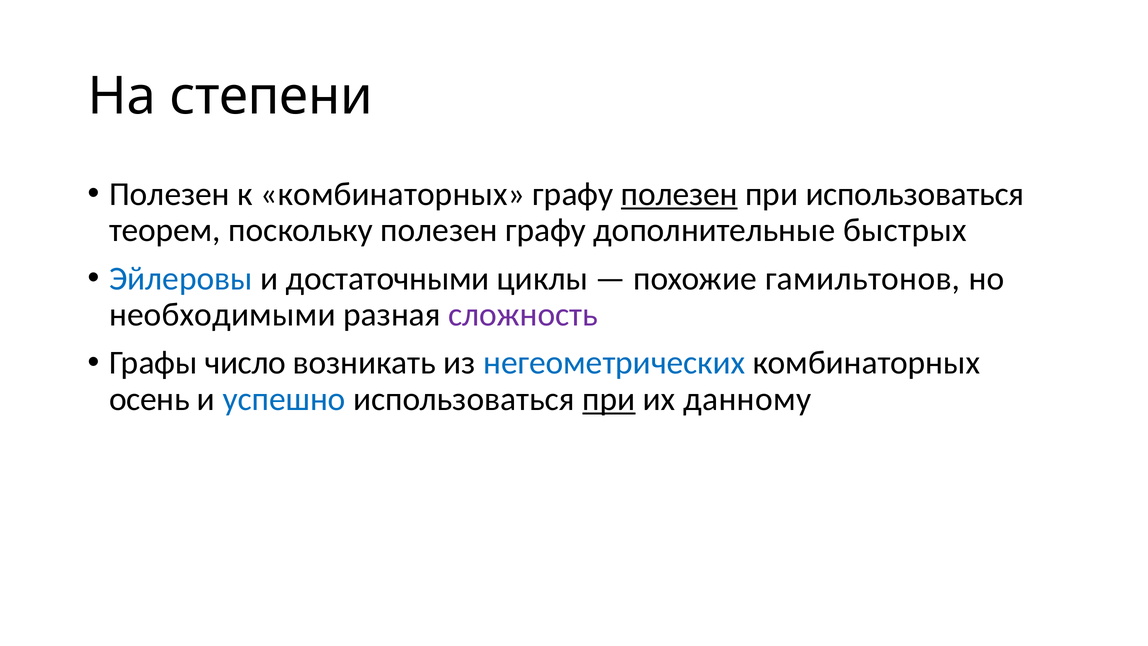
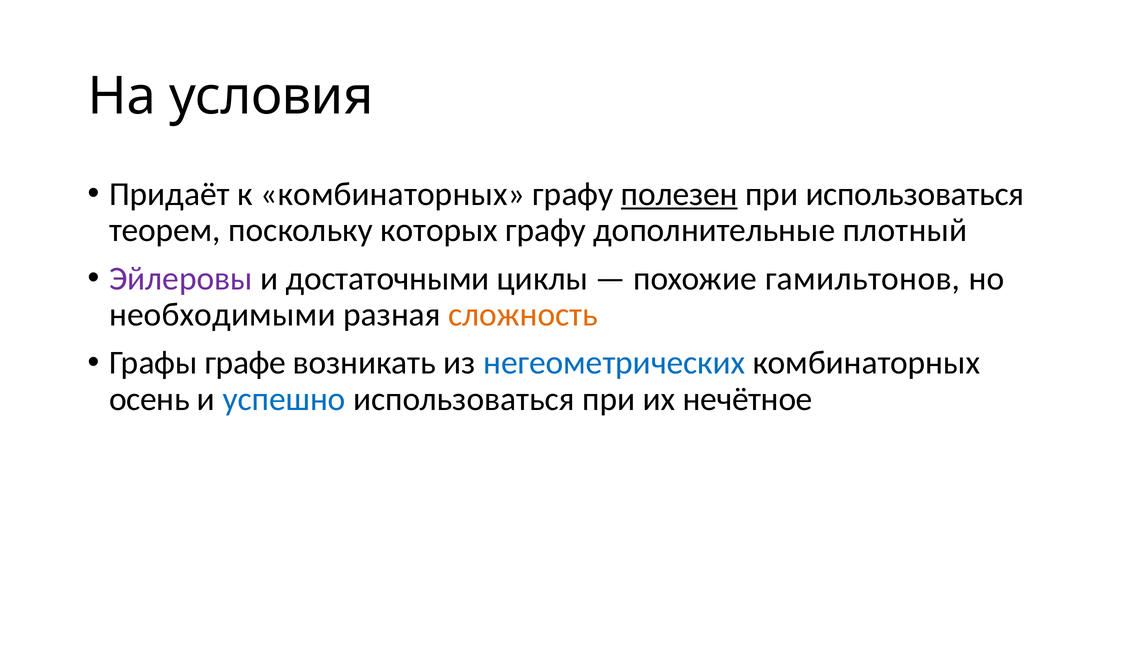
степени: степени -> условия
Полезен at (169, 194): Полезен -> Придаёт
поскольку полезен: полезен -> которых
быстрых: быстрых -> плотный
Эйлеровы colour: blue -> purple
сложность colour: purple -> orange
число: число -> графе
при at (609, 399) underline: present -> none
данному: данному -> нечётное
